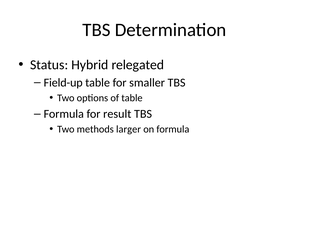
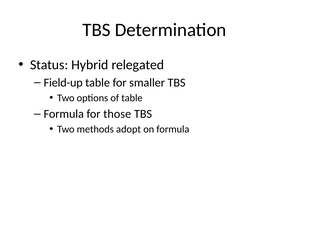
result: result -> those
larger: larger -> adopt
